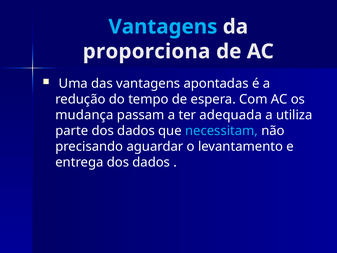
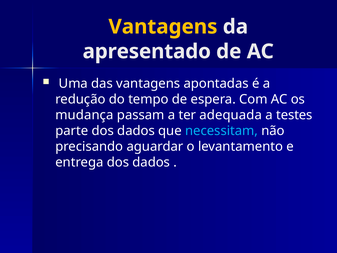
Vantagens at (163, 27) colour: light blue -> yellow
proporciona: proporciona -> apresentado
utiliza: utiliza -> testes
